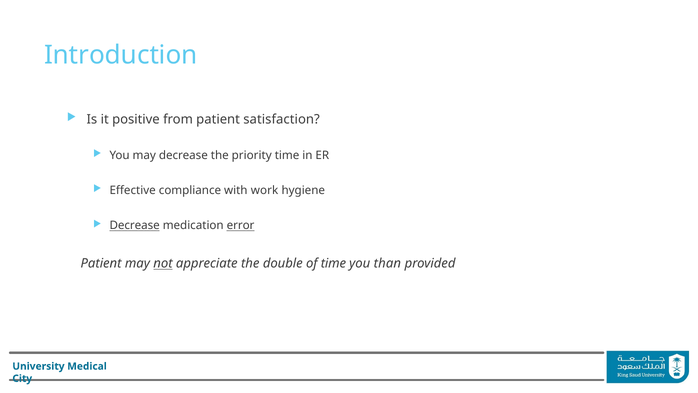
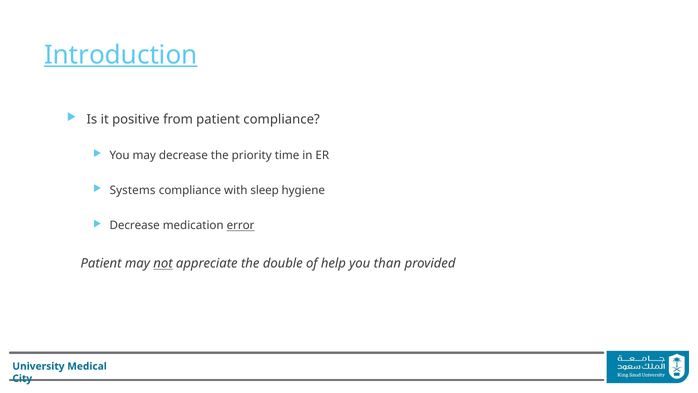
Introduction underline: none -> present
patient satisfaction: satisfaction -> compliance
Effective: Effective -> Systems
work: work -> sleep
Decrease at (135, 225) underline: present -> none
of time: time -> help
